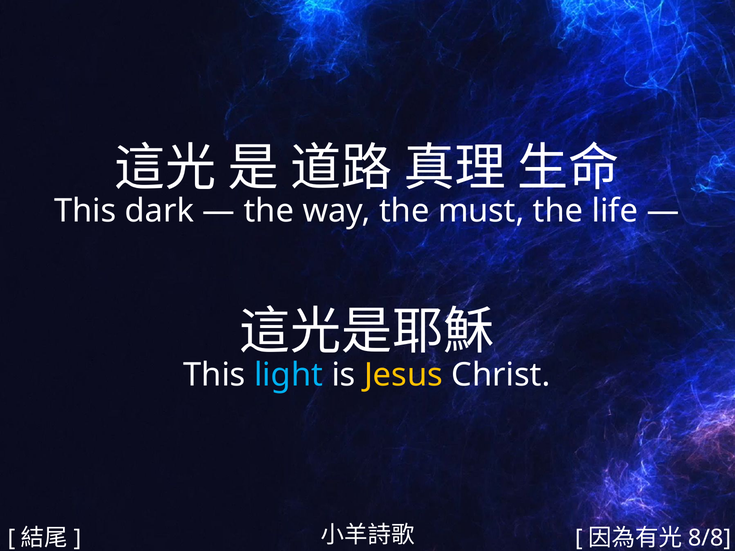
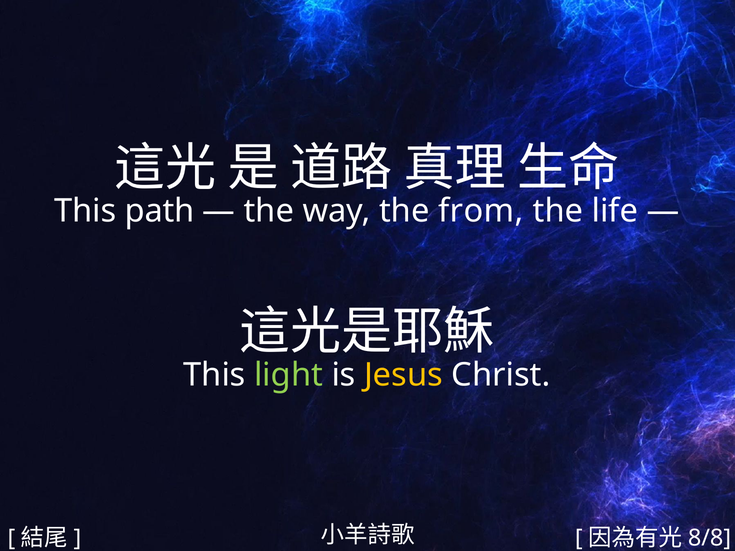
dark: dark -> path
must: must -> from
light colour: light blue -> light green
